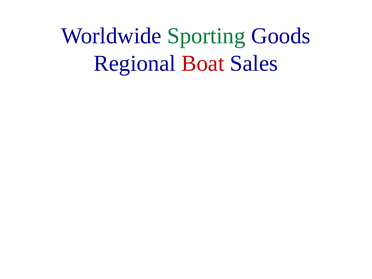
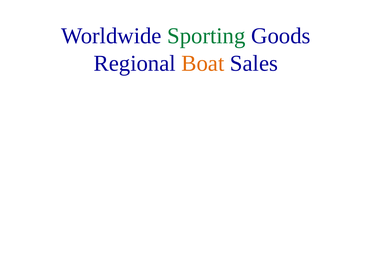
Boat colour: red -> orange
